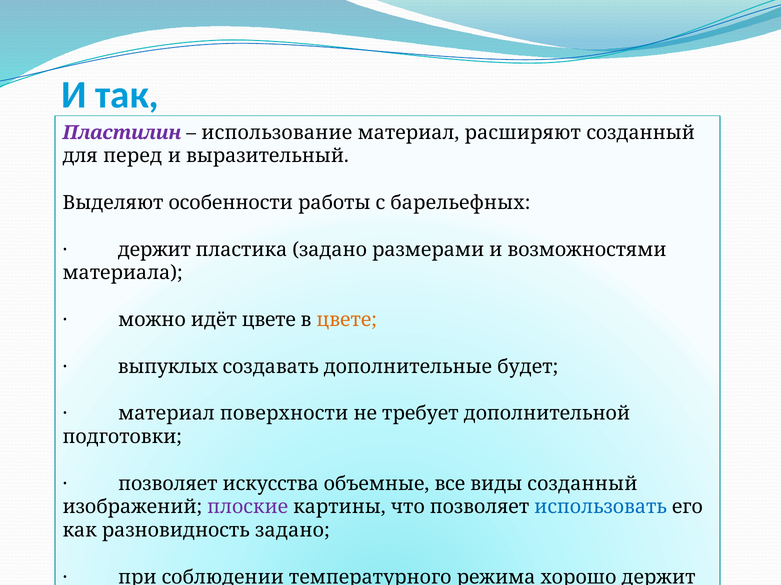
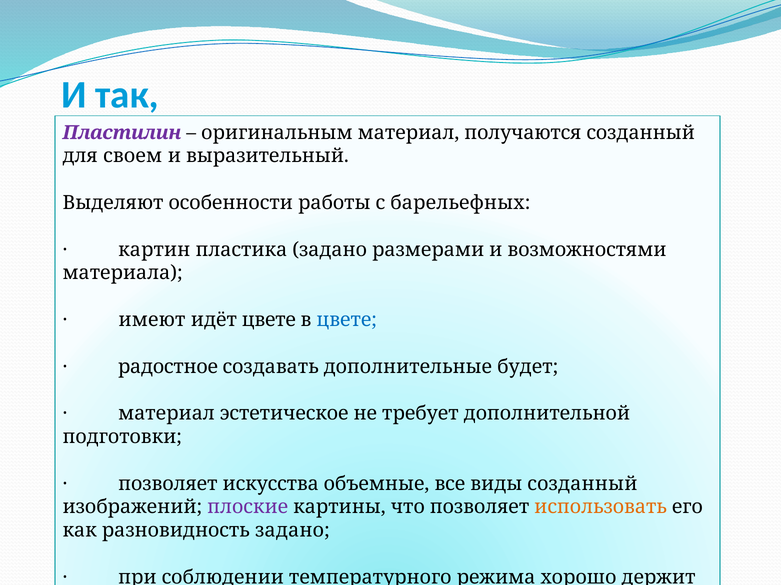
использование: использование -> оригинальным
расширяют: расширяют -> получаются
перед: перед -> своем
держит at (154, 250): держит -> картин
можно: можно -> имеют
цвете at (347, 320) colour: orange -> blue
выпуклых: выпуклых -> радостное
поверхности: поверхности -> эстетическое
использовать colour: blue -> orange
